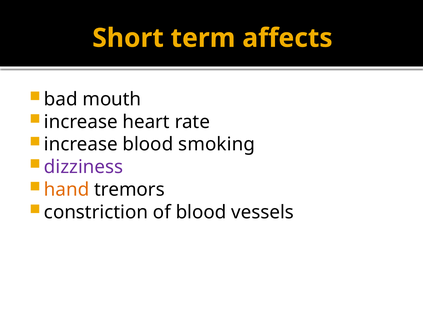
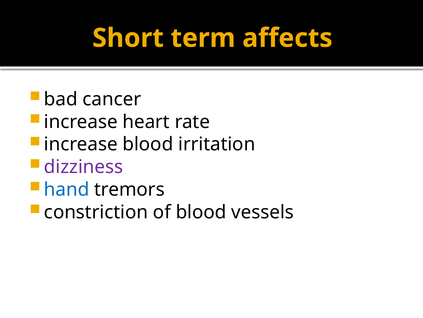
mouth: mouth -> cancer
smoking: smoking -> irritation
hand colour: orange -> blue
